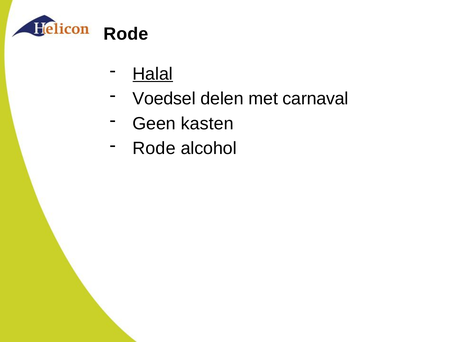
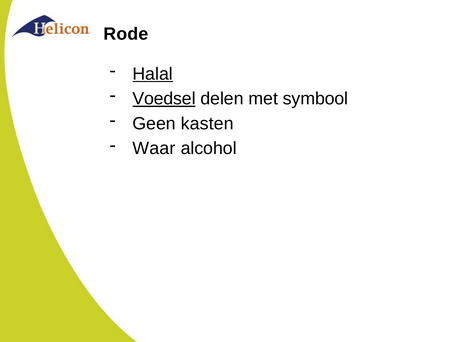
Voedsel underline: none -> present
carnaval: carnaval -> symbool
Rode at (154, 148): Rode -> Waar
